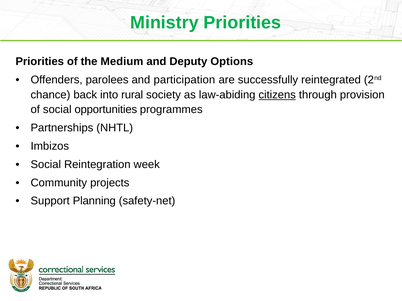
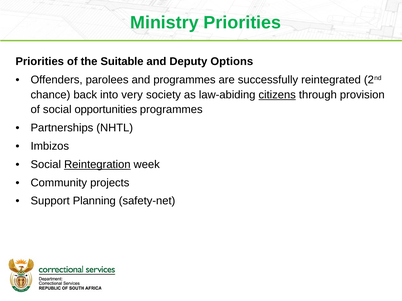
Medium: Medium -> Suitable
and participation: participation -> programmes
rural: rural -> very
Reintegration underline: none -> present
